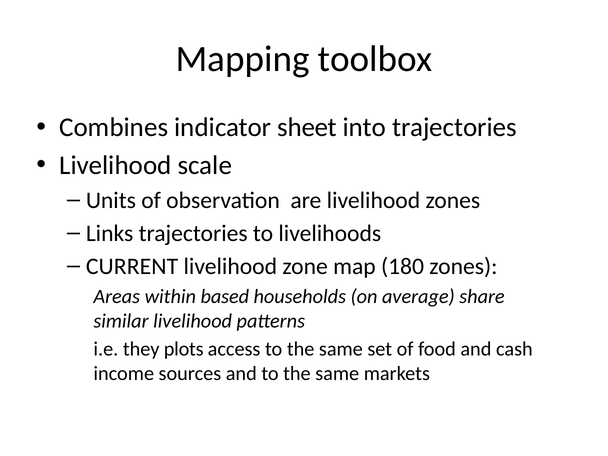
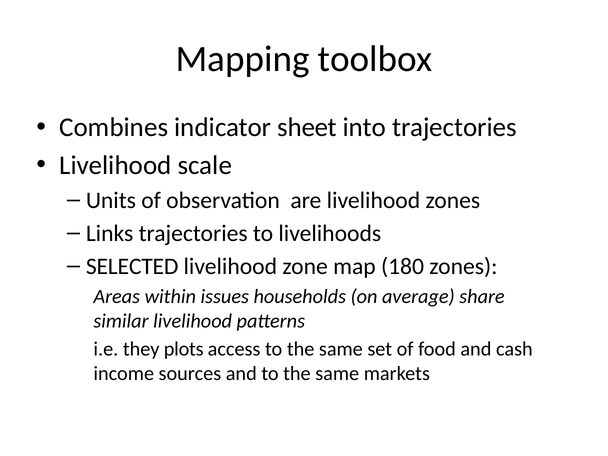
CURRENT: CURRENT -> SELECTED
based: based -> issues
